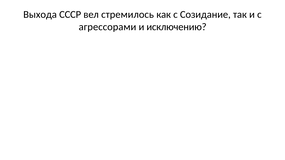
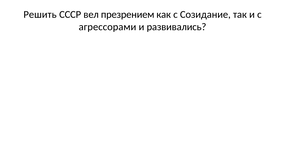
Выхода: Выхода -> Решить
стремилось: стремилось -> презрением
исключению: исключению -> развивались
